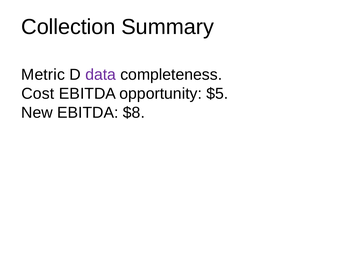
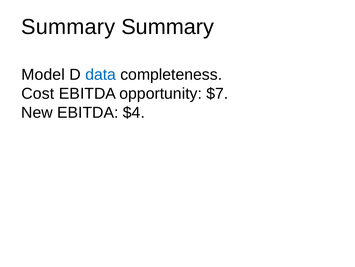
Collection at (68, 27): Collection -> Summary
Metric: Metric -> Model
data colour: purple -> blue
$5: $5 -> $7
$8: $8 -> $4
